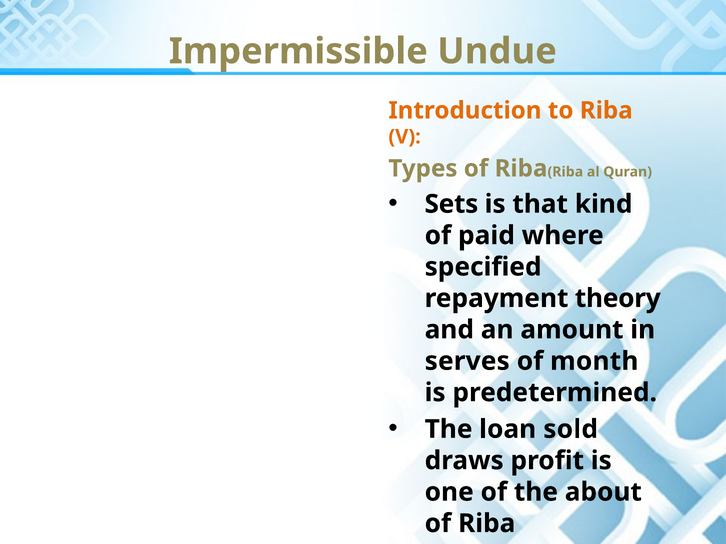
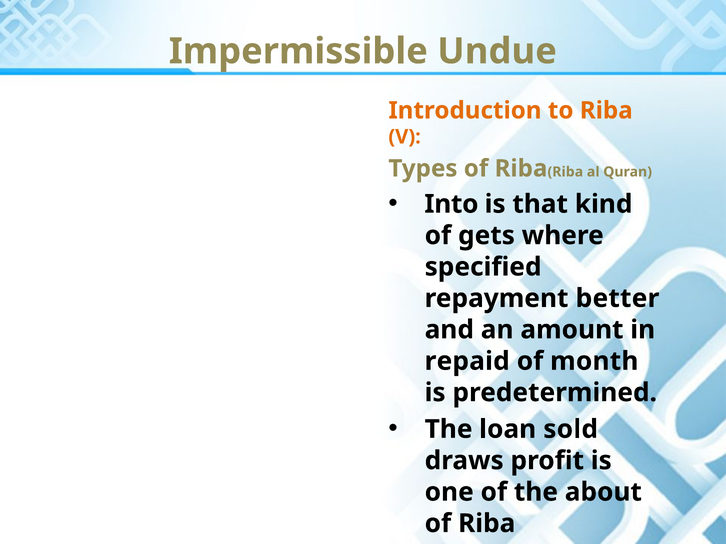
Sets: Sets -> Into
paid: paid -> gets
theory: theory -> better
serves: serves -> repaid
